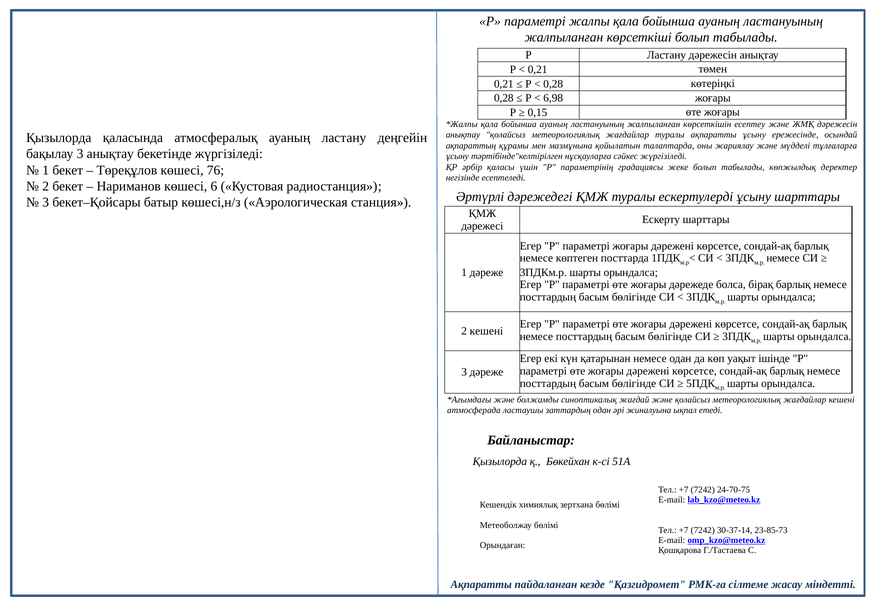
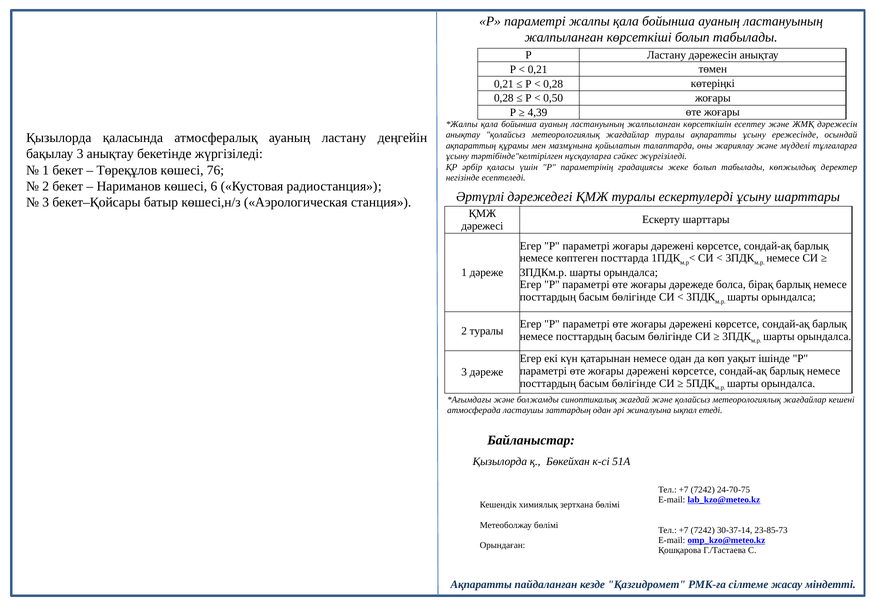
6,98: 6,98 -> 0,50
0,15: 0,15 -> 4,39
2 кешені: кешені -> туралы
